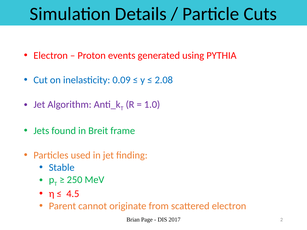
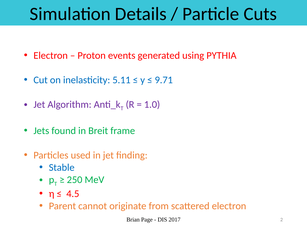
0.09: 0.09 -> 5.11
2.08: 2.08 -> 9.71
